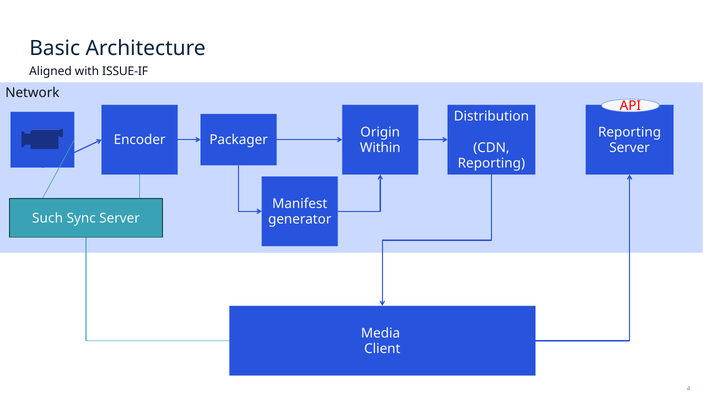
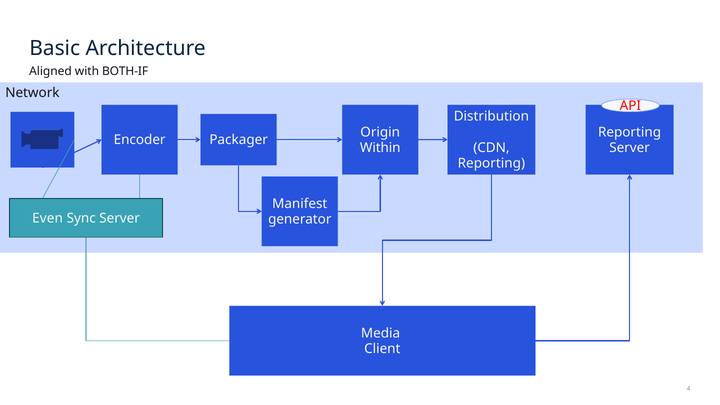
ISSUE-IF: ISSUE-IF -> BOTH-IF
Such: Such -> Even
